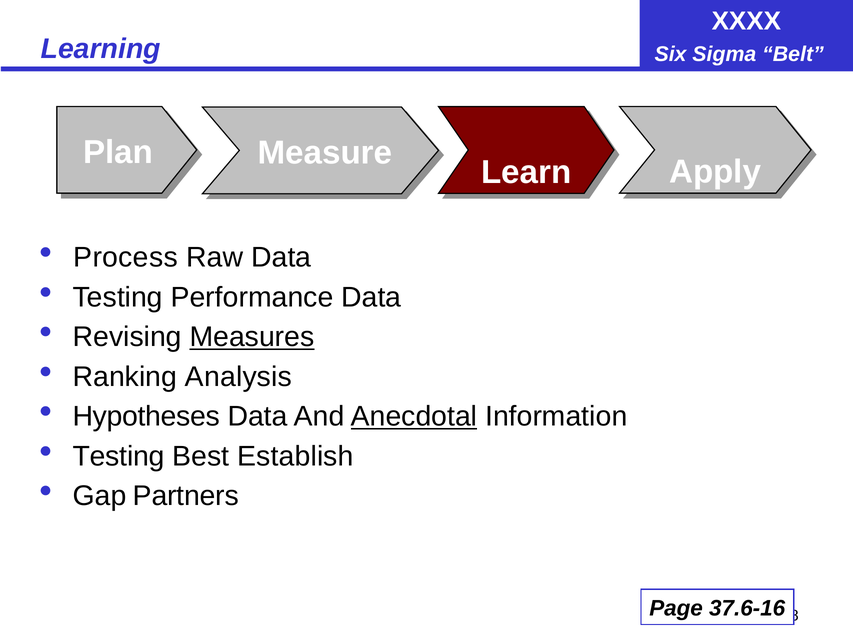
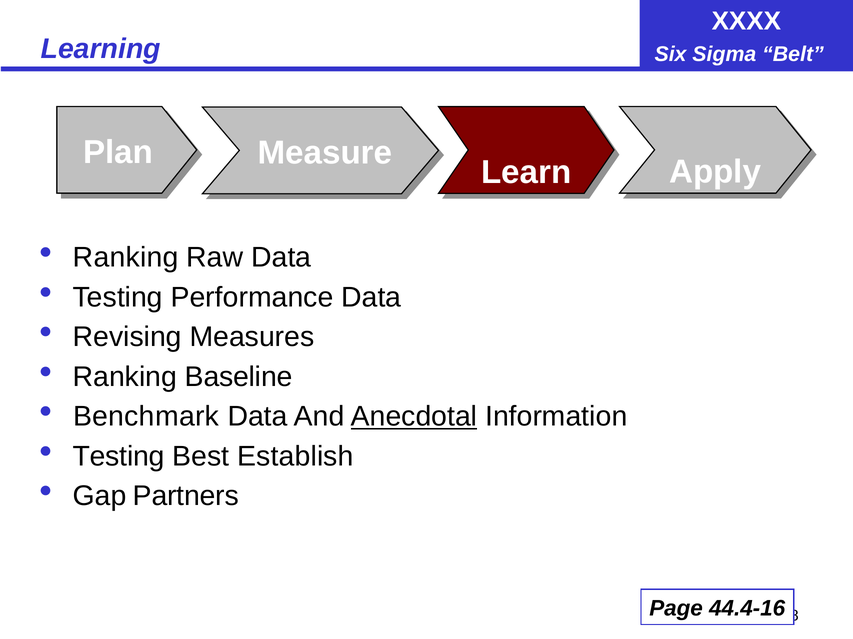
Process at (126, 258): Process -> Ranking
Measures underline: present -> none
Analysis: Analysis -> Baseline
Hypotheses: Hypotheses -> Benchmark
37.6-16: 37.6-16 -> 44.4-16
